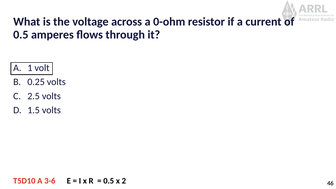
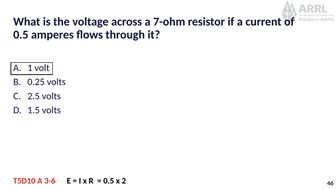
0-ohm: 0-ohm -> 7-ohm
